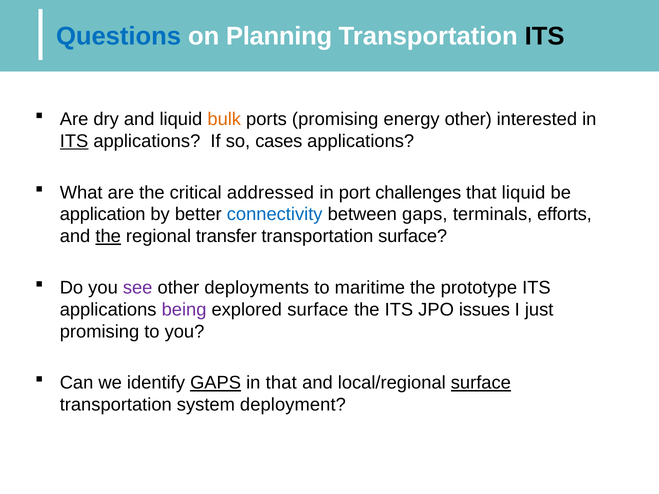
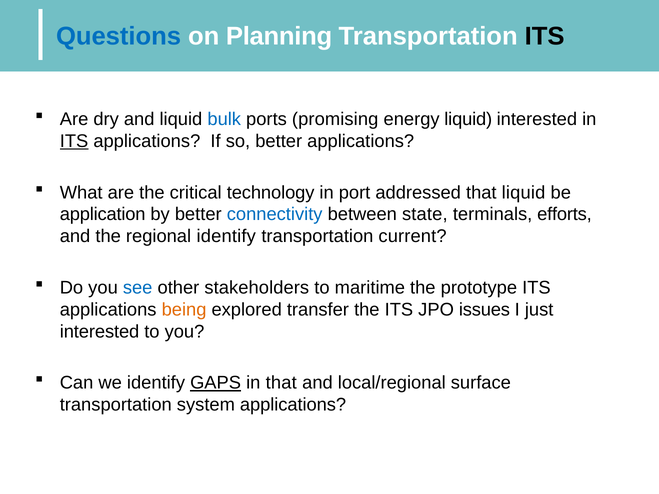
bulk colour: orange -> blue
energy other: other -> liquid
so cases: cases -> better
addressed: addressed -> technology
challenges: challenges -> addressed
between gaps: gaps -> state
the at (108, 237) underline: present -> none
regional transfer: transfer -> identify
transportation surface: surface -> current
see colour: purple -> blue
deployments: deployments -> stakeholders
being colour: purple -> orange
explored surface: surface -> transfer
promising at (100, 332): promising -> interested
surface at (481, 383) underline: present -> none
system deployment: deployment -> applications
